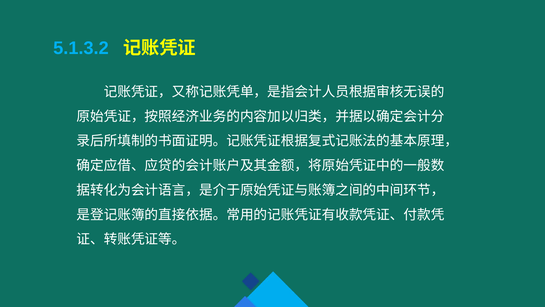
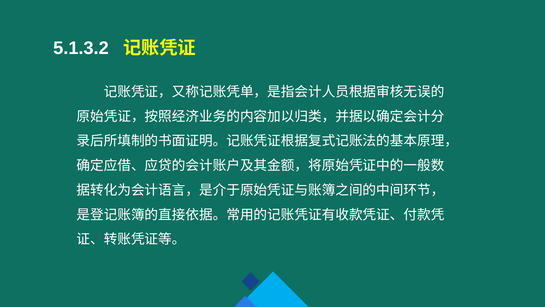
5.1.3.2 colour: light blue -> white
